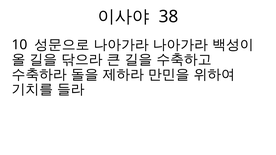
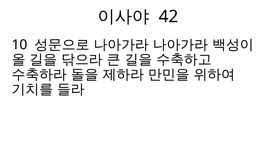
38: 38 -> 42
